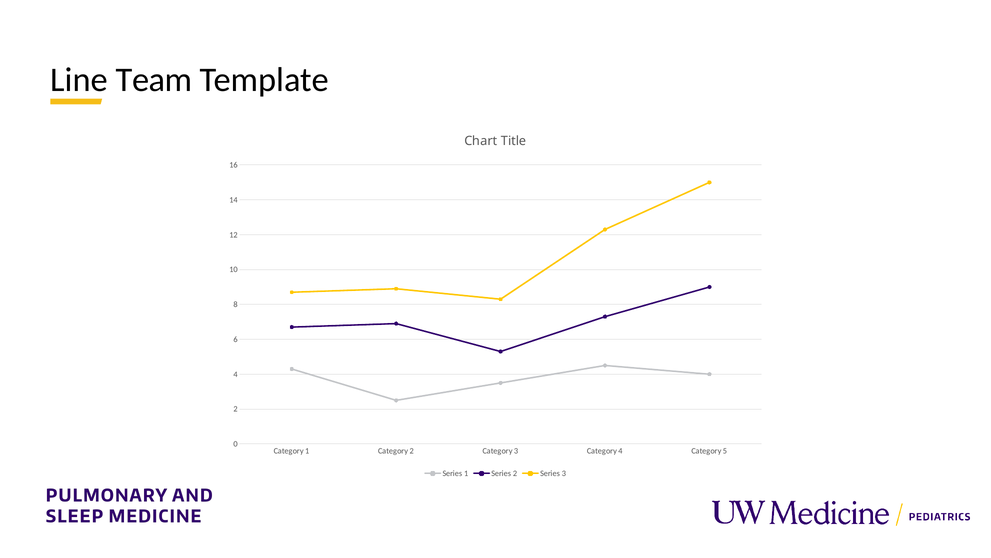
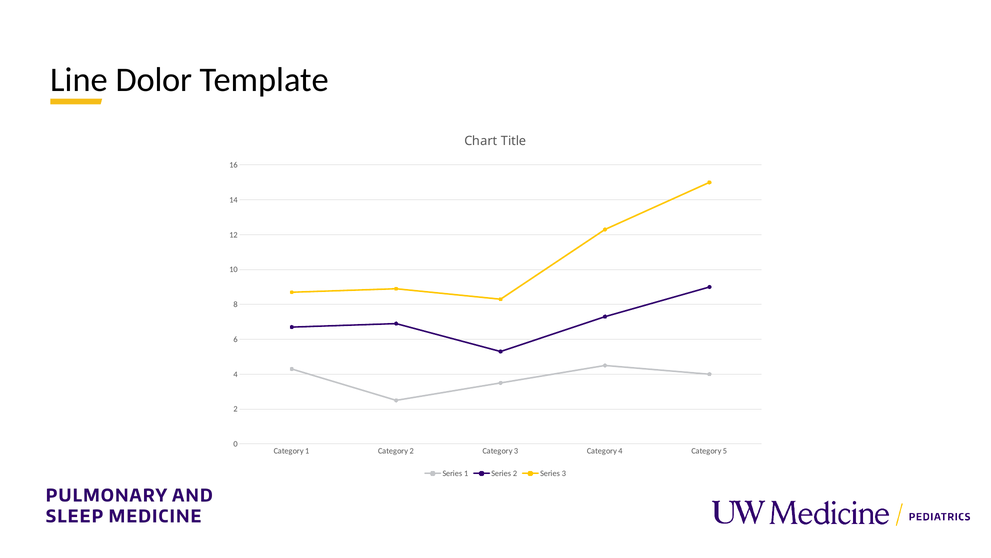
Team: Team -> Dolor
